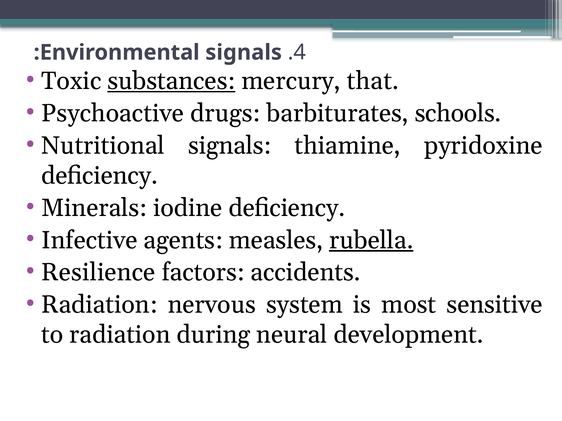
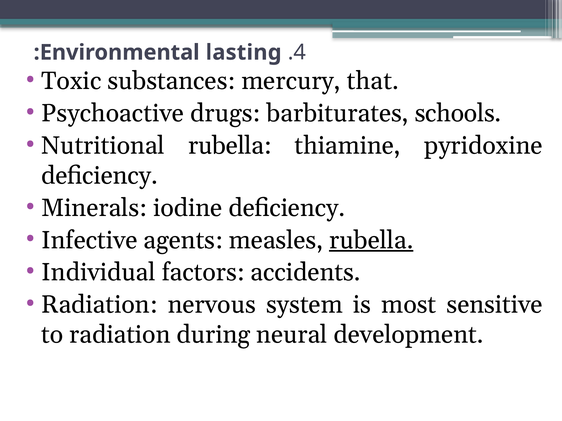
Environmental signals: signals -> lasting
substances underline: present -> none
Nutritional signals: signals -> rubella
Resilience: Resilience -> Individual
